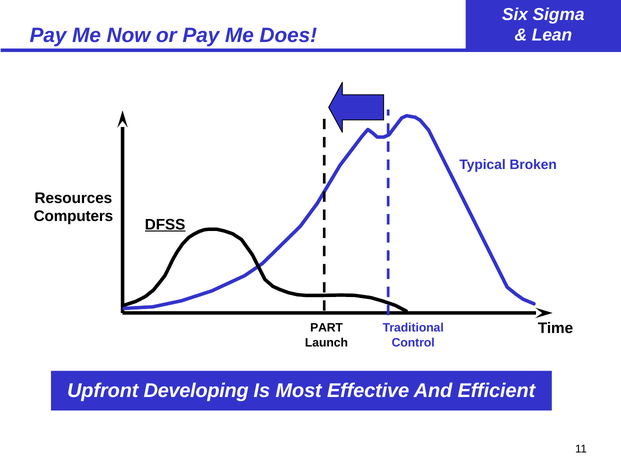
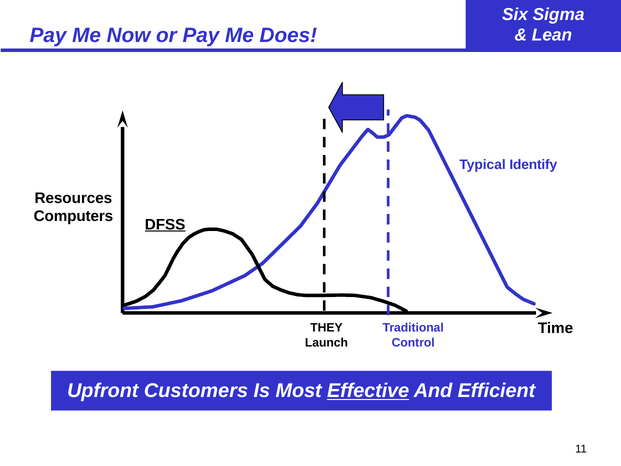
Broken: Broken -> Identify
PART: PART -> THEY
Developing: Developing -> Customers
Effective underline: none -> present
